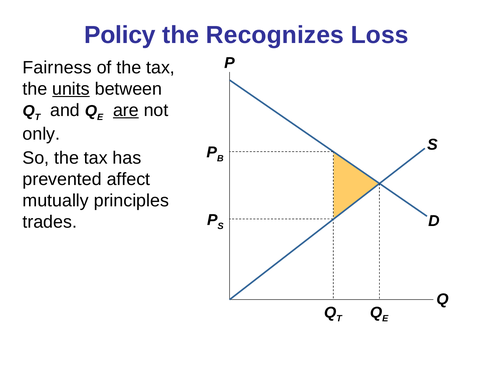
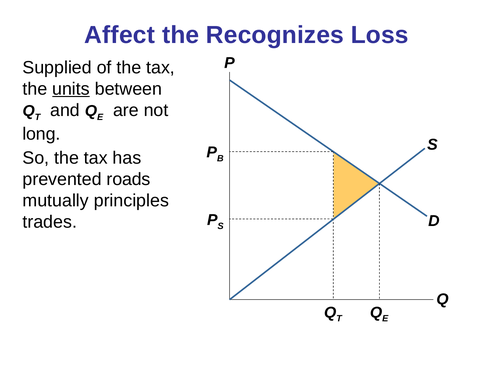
Policy: Policy -> Affect
Fairness: Fairness -> Supplied
are underline: present -> none
only: only -> long
affect: affect -> roads
